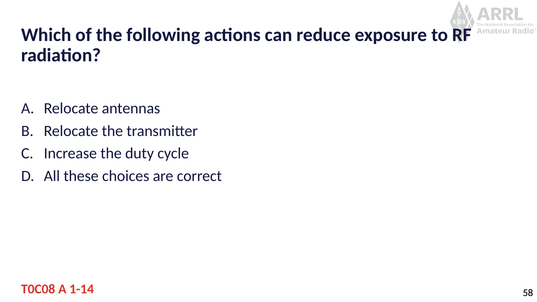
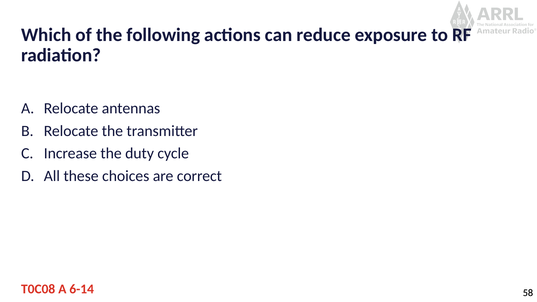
1-14: 1-14 -> 6-14
